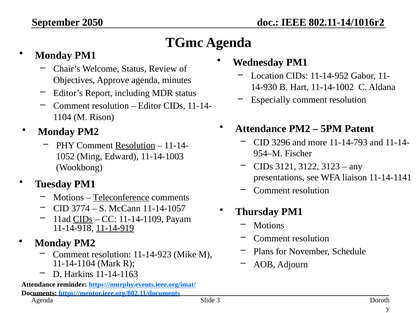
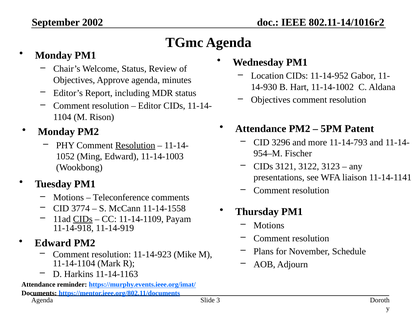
2050: 2050 -> 2002
Especially at (271, 100): Especially -> Objectives
Teleconference underline: present -> none
11-14-1057: 11-14-1057 -> 11-14-1558
11-14-919 underline: present -> none
Monday at (53, 243): Monday -> Edward
